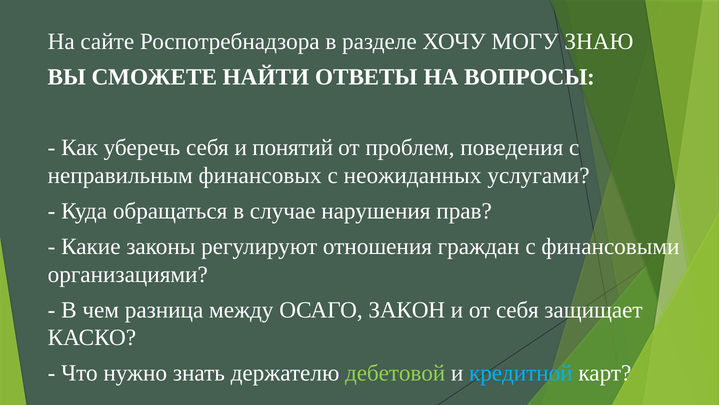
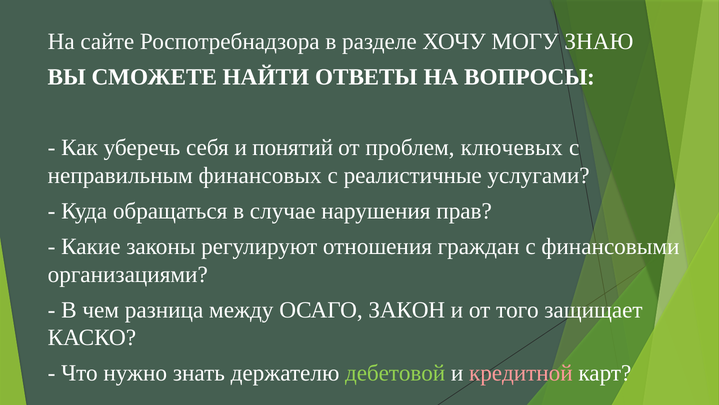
поведения: поведения -> ключевых
неожиданных: неожиданных -> реалистичные
от себя: себя -> того
кредитной colour: light blue -> pink
